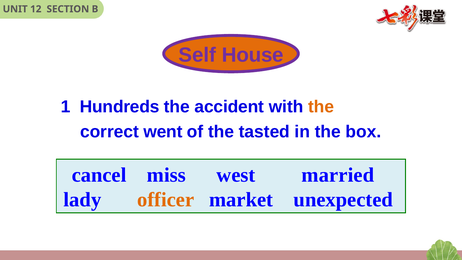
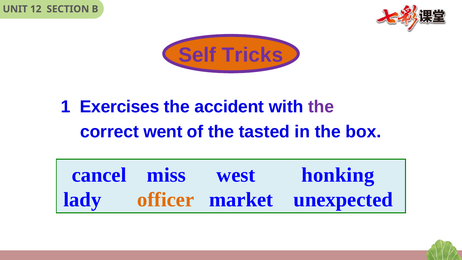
House: House -> Tricks
Hundreds: Hundreds -> Exercises
the at (321, 107) colour: orange -> purple
married: married -> honking
